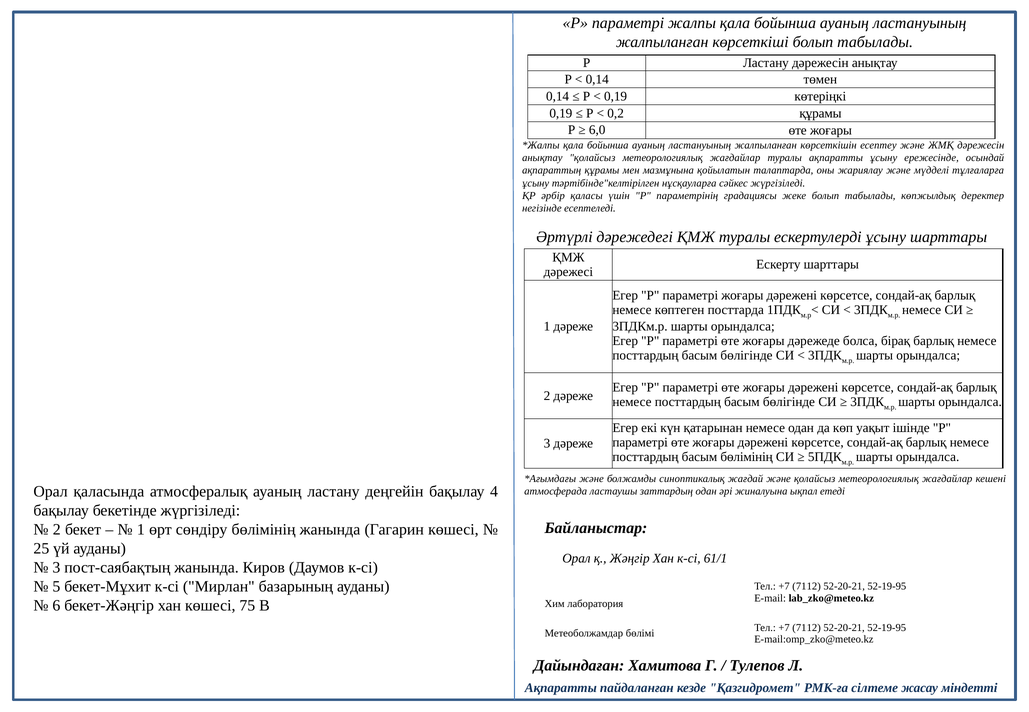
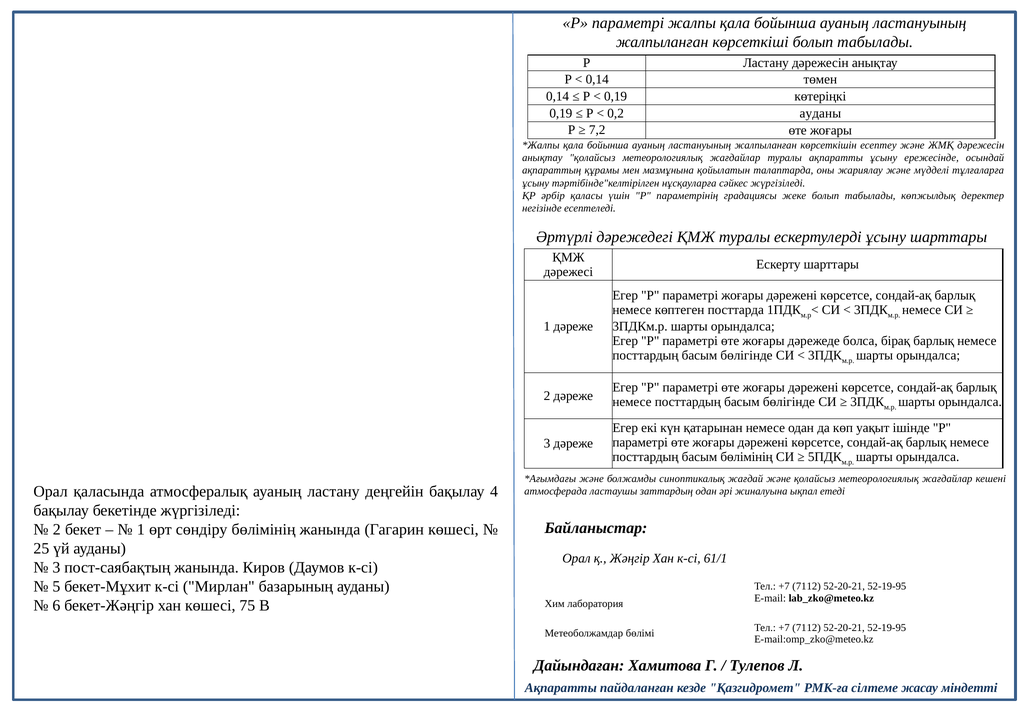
0,2 құрамы: құрамы -> ауданы
6,0: 6,0 -> 7,2
